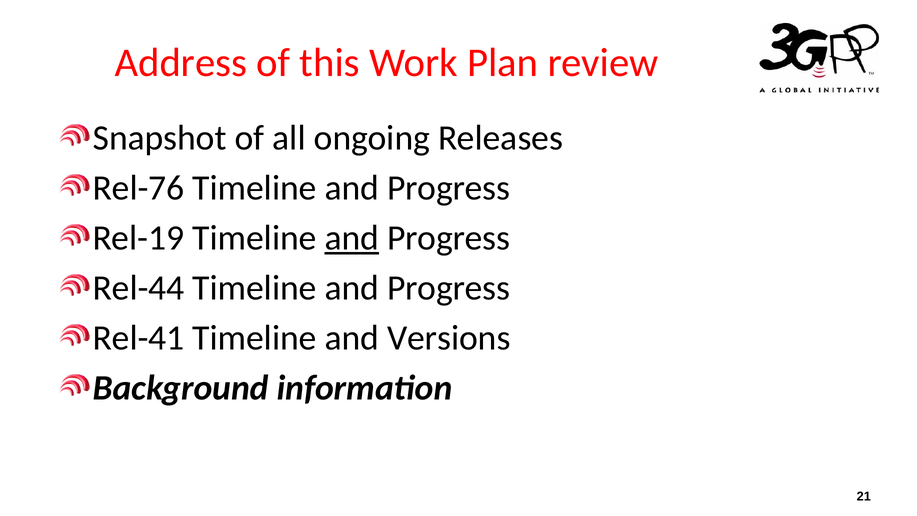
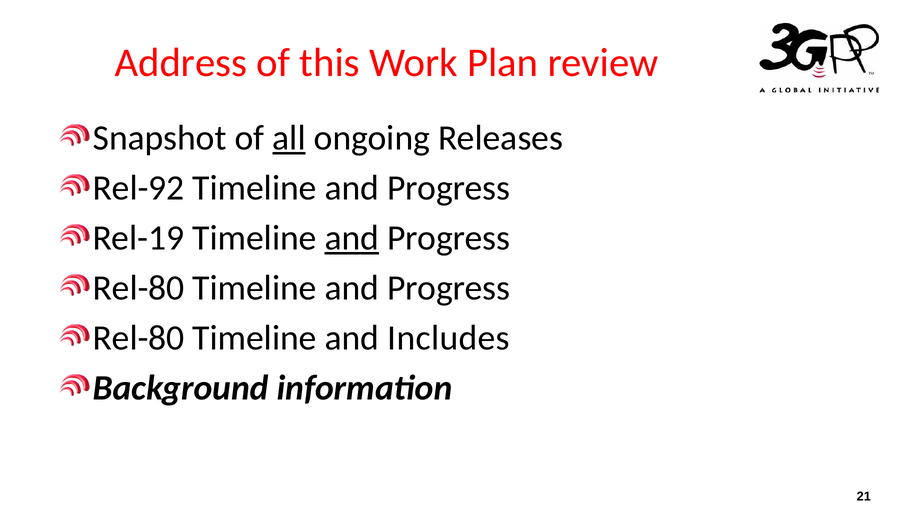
all underline: none -> present
Rel-76: Rel-76 -> Rel-92
Rel-44 at (139, 288): Rel-44 -> Rel-80
Rel-41 at (139, 338): Rel-41 -> Rel-80
Versions: Versions -> Includes
